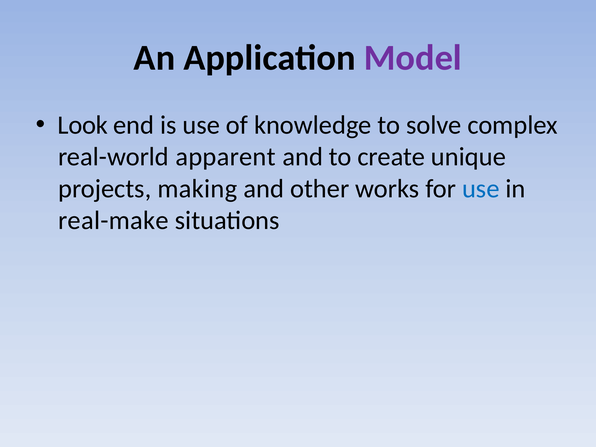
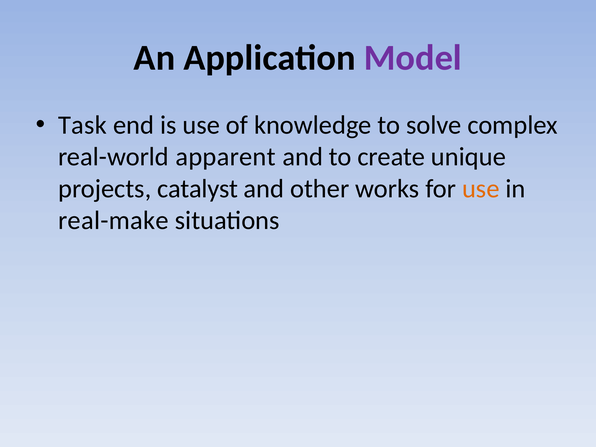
Look: Look -> Task
making: making -> catalyst
use at (481, 189) colour: blue -> orange
